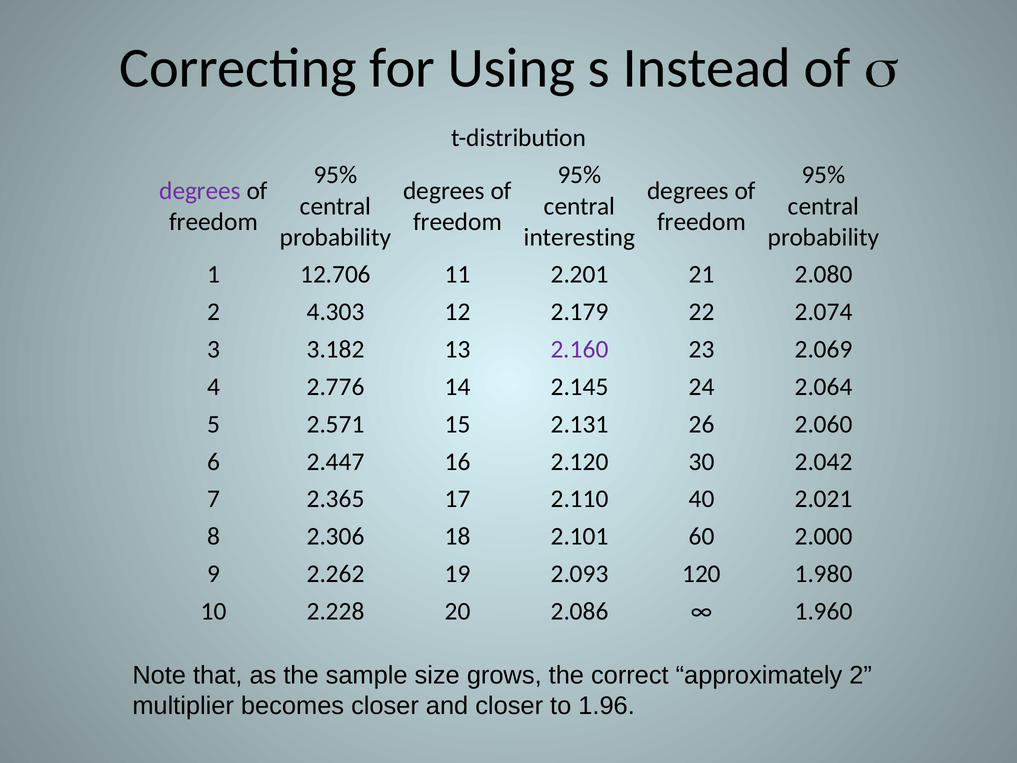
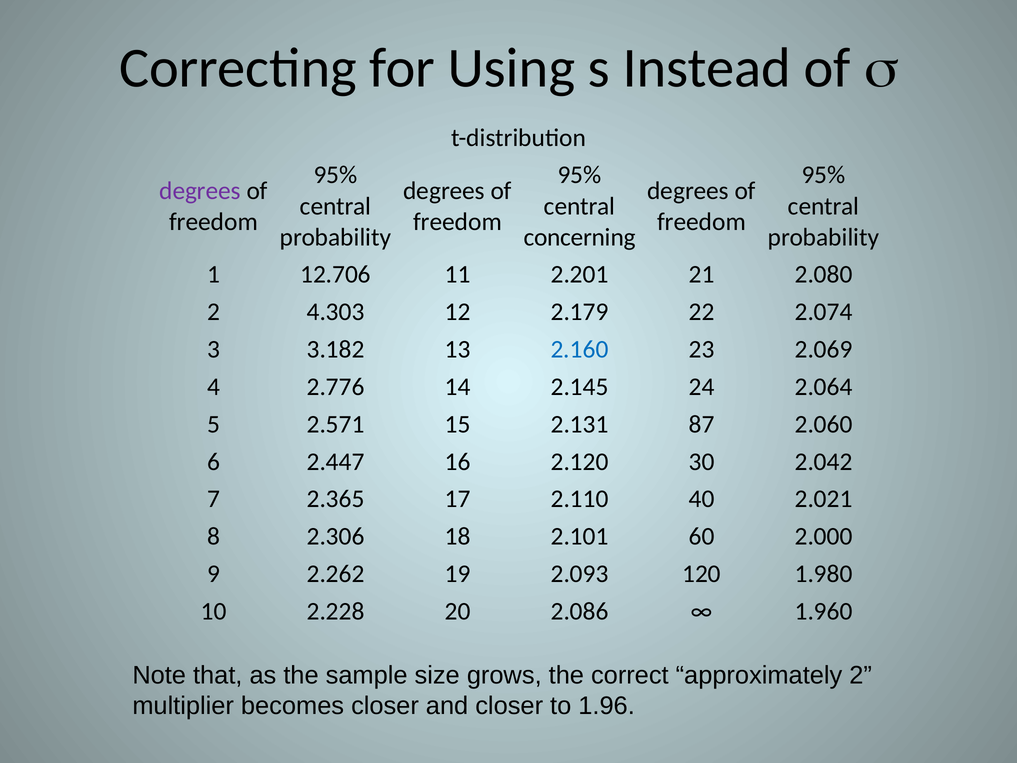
interesting: interesting -> concerning
2.160 colour: purple -> blue
26: 26 -> 87
